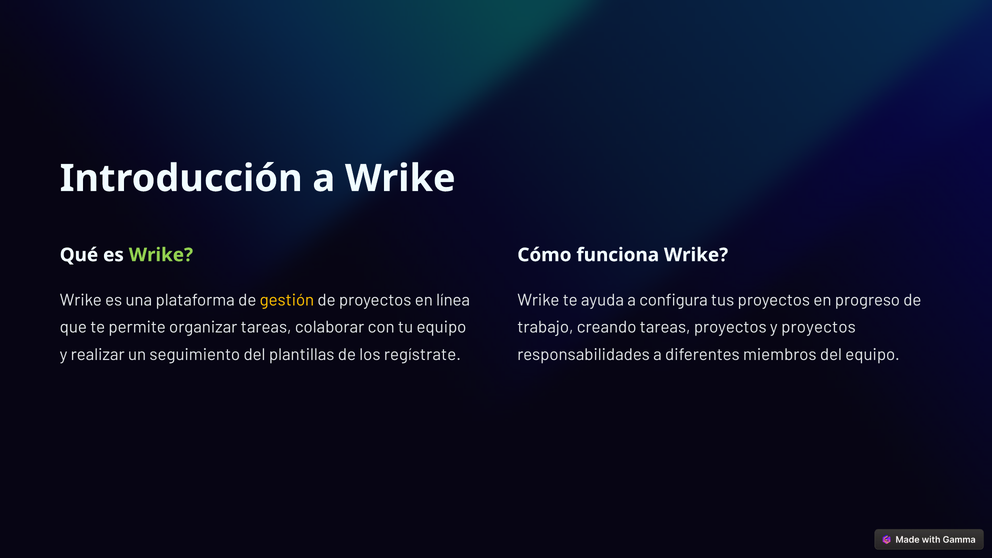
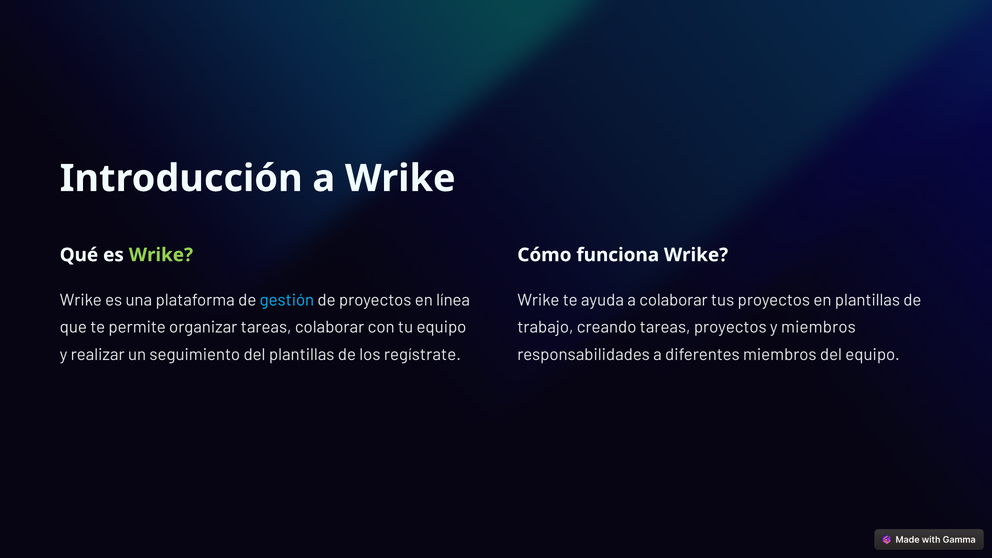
gestión colour: yellow -> light blue
a configura: configura -> colaborar
en progreso: progreso -> plantillas
y proyectos: proyectos -> miembros
